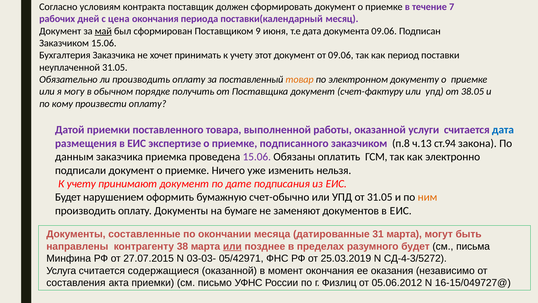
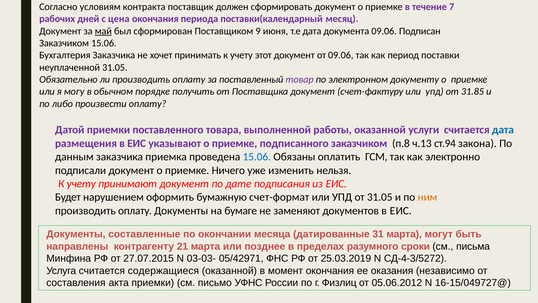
товар colour: orange -> purple
38.05: 38.05 -> 31.85
кому: кому -> либо
экспертизе: экспертизе -> указывают
15.06 at (257, 157) colour: purple -> blue
счет-обычно: счет-обычно -> счет-формат
38: 38 -> 21
или at (232, 246) underline: present -> none
разумного будет: будет -> сроки
